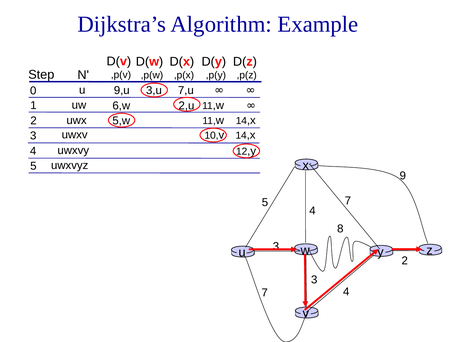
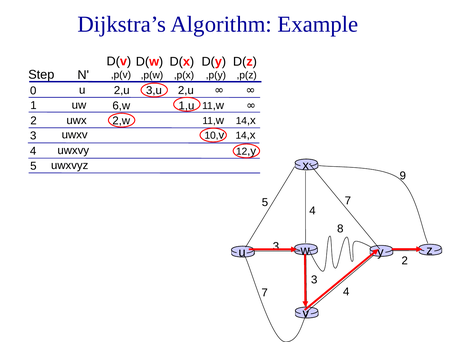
9,u at (122, 90): 9,u -> 2,u
3,u 7,u: 7,u -> 2,u
2,u: 2,u -> 1,u
5,w: 5,w -> 2,w
